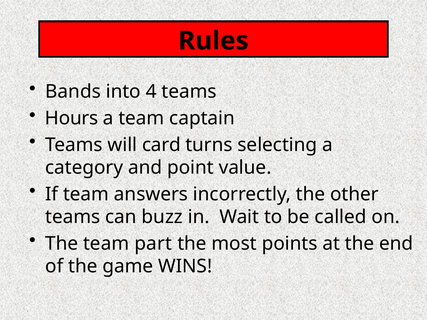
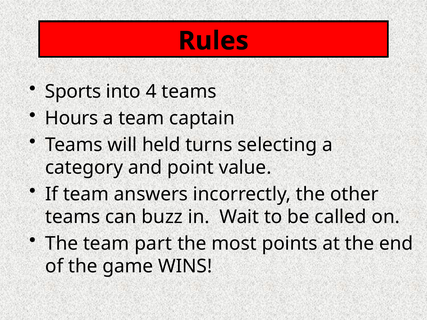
Bands: Bands -> Sports
card: card -> held
